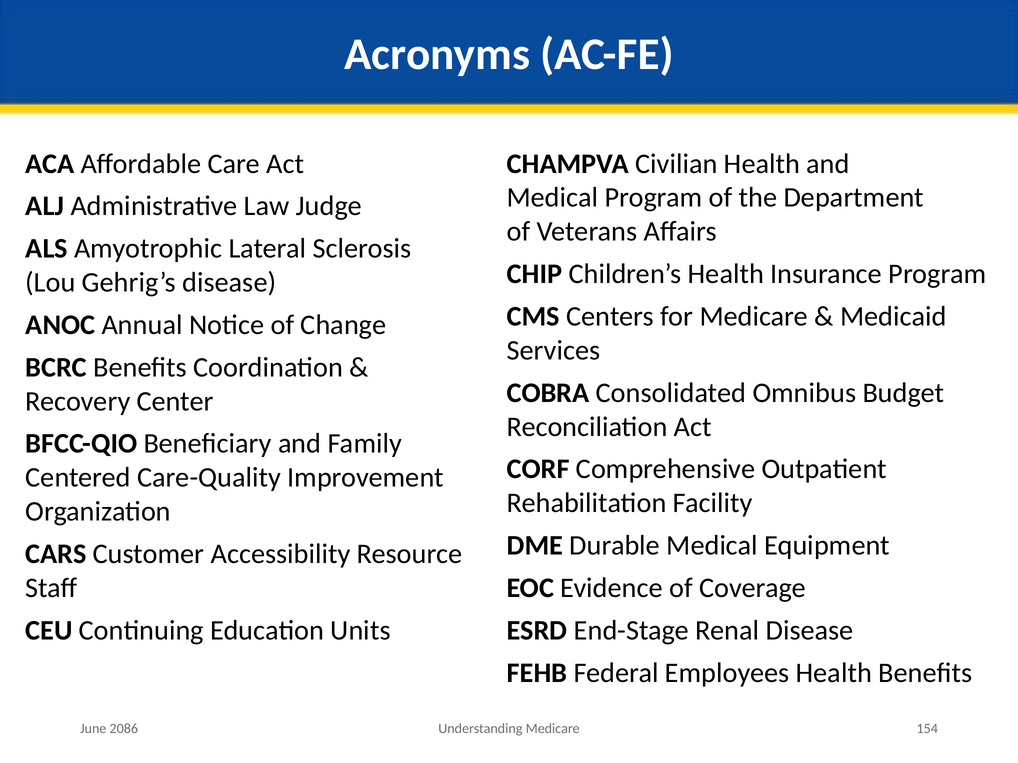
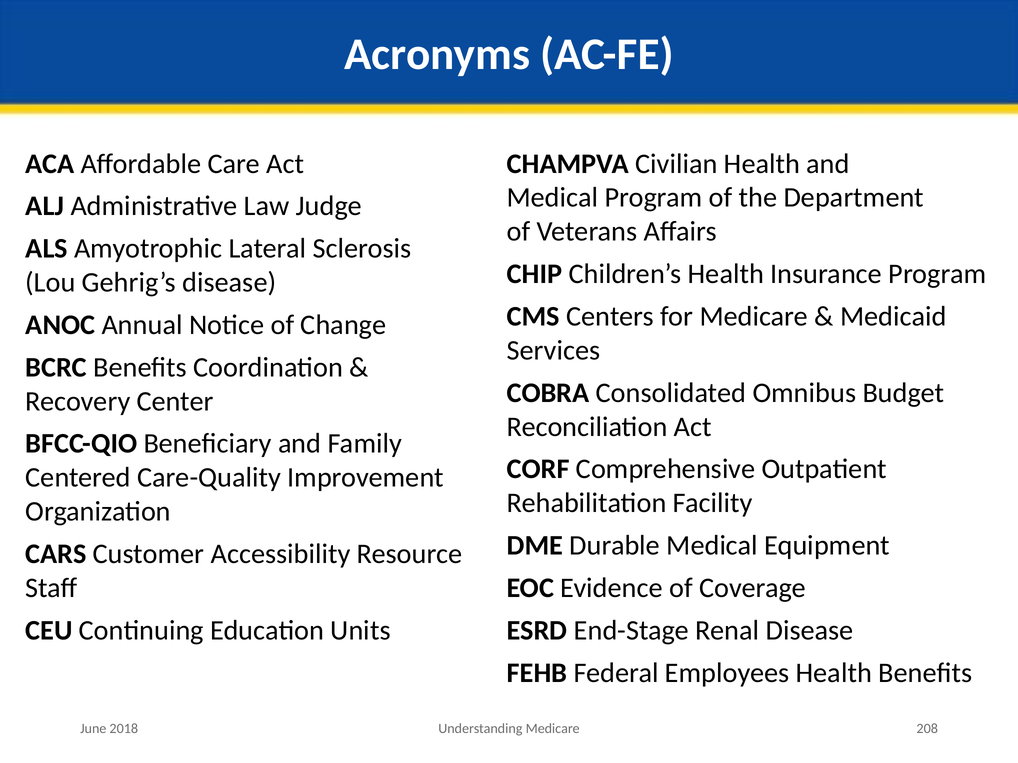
2086: 2086 -> 2018
154: 154 -> 208
